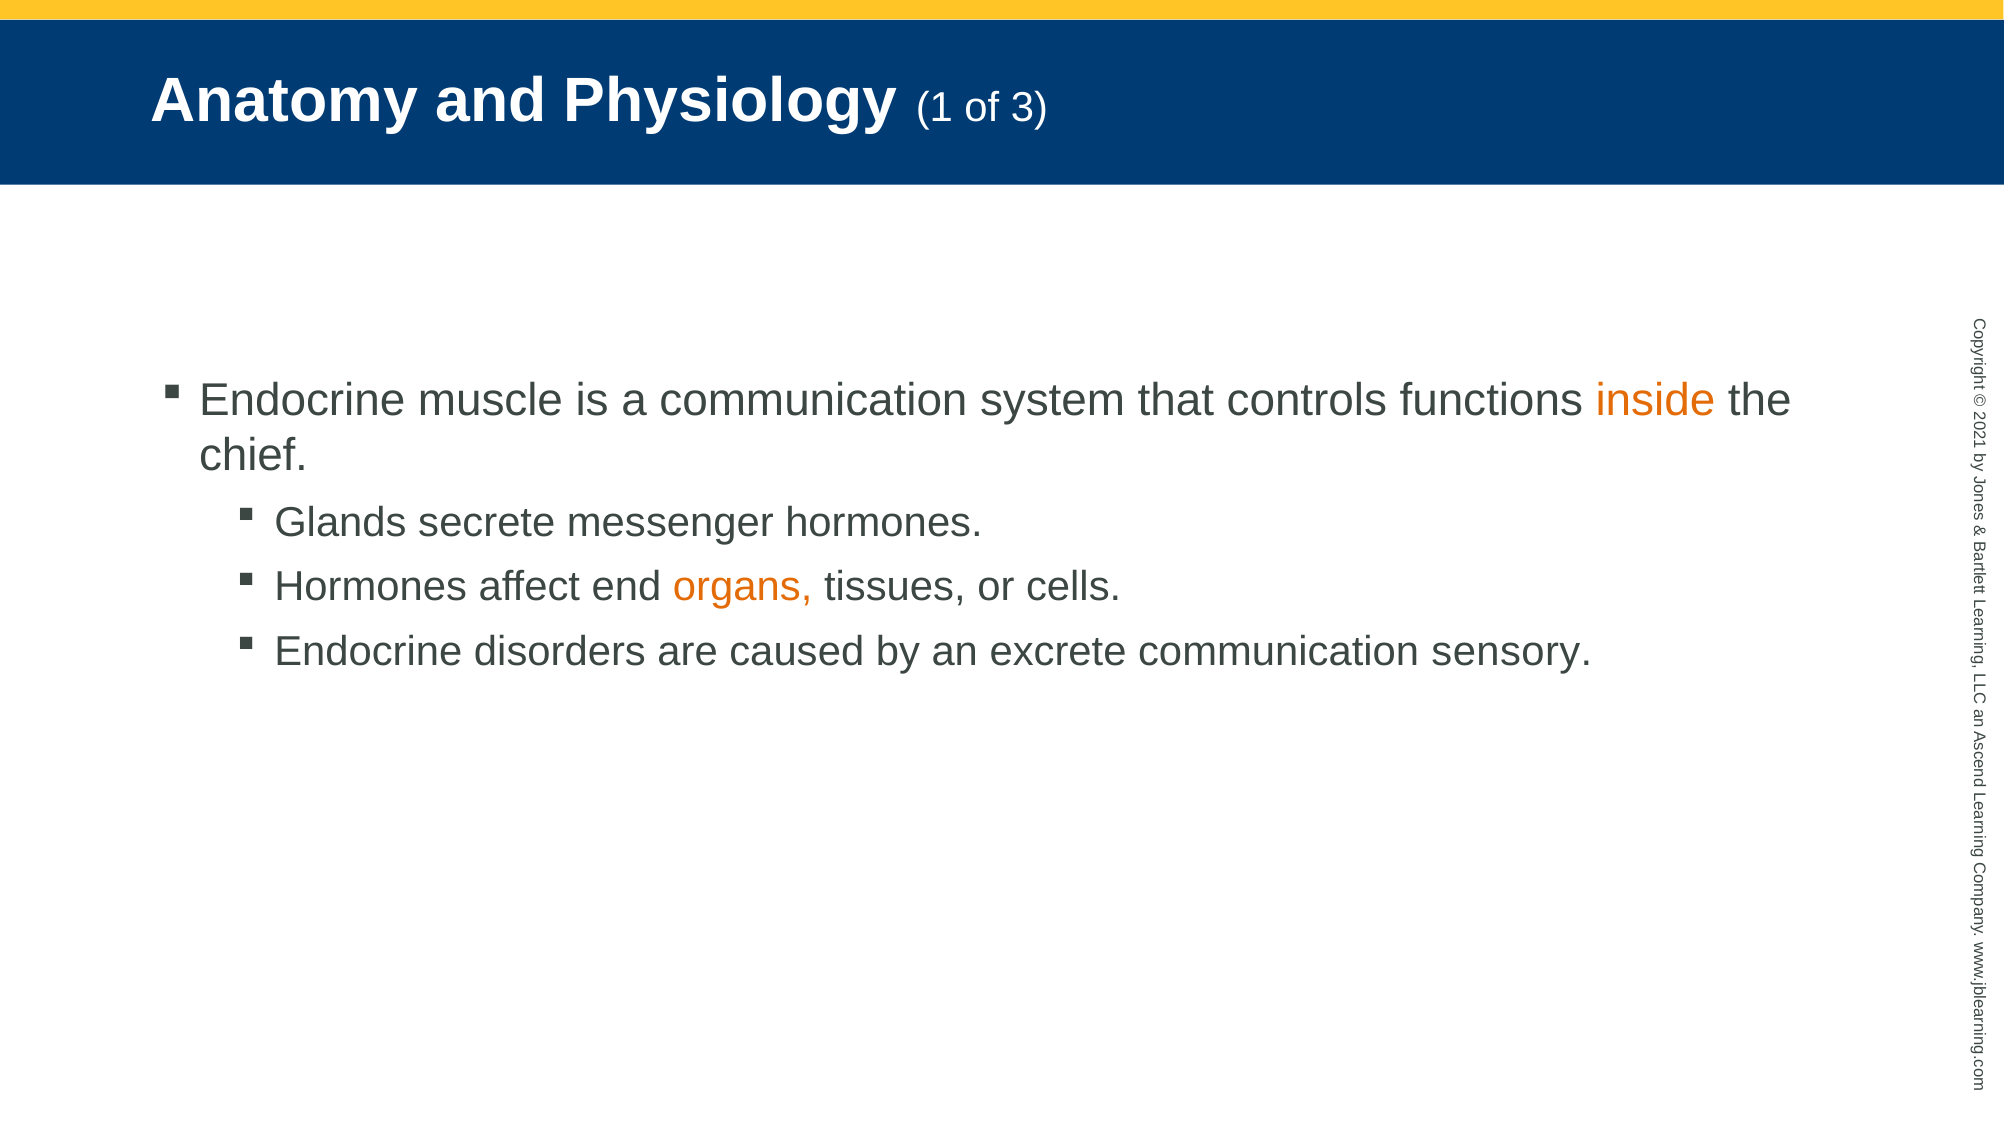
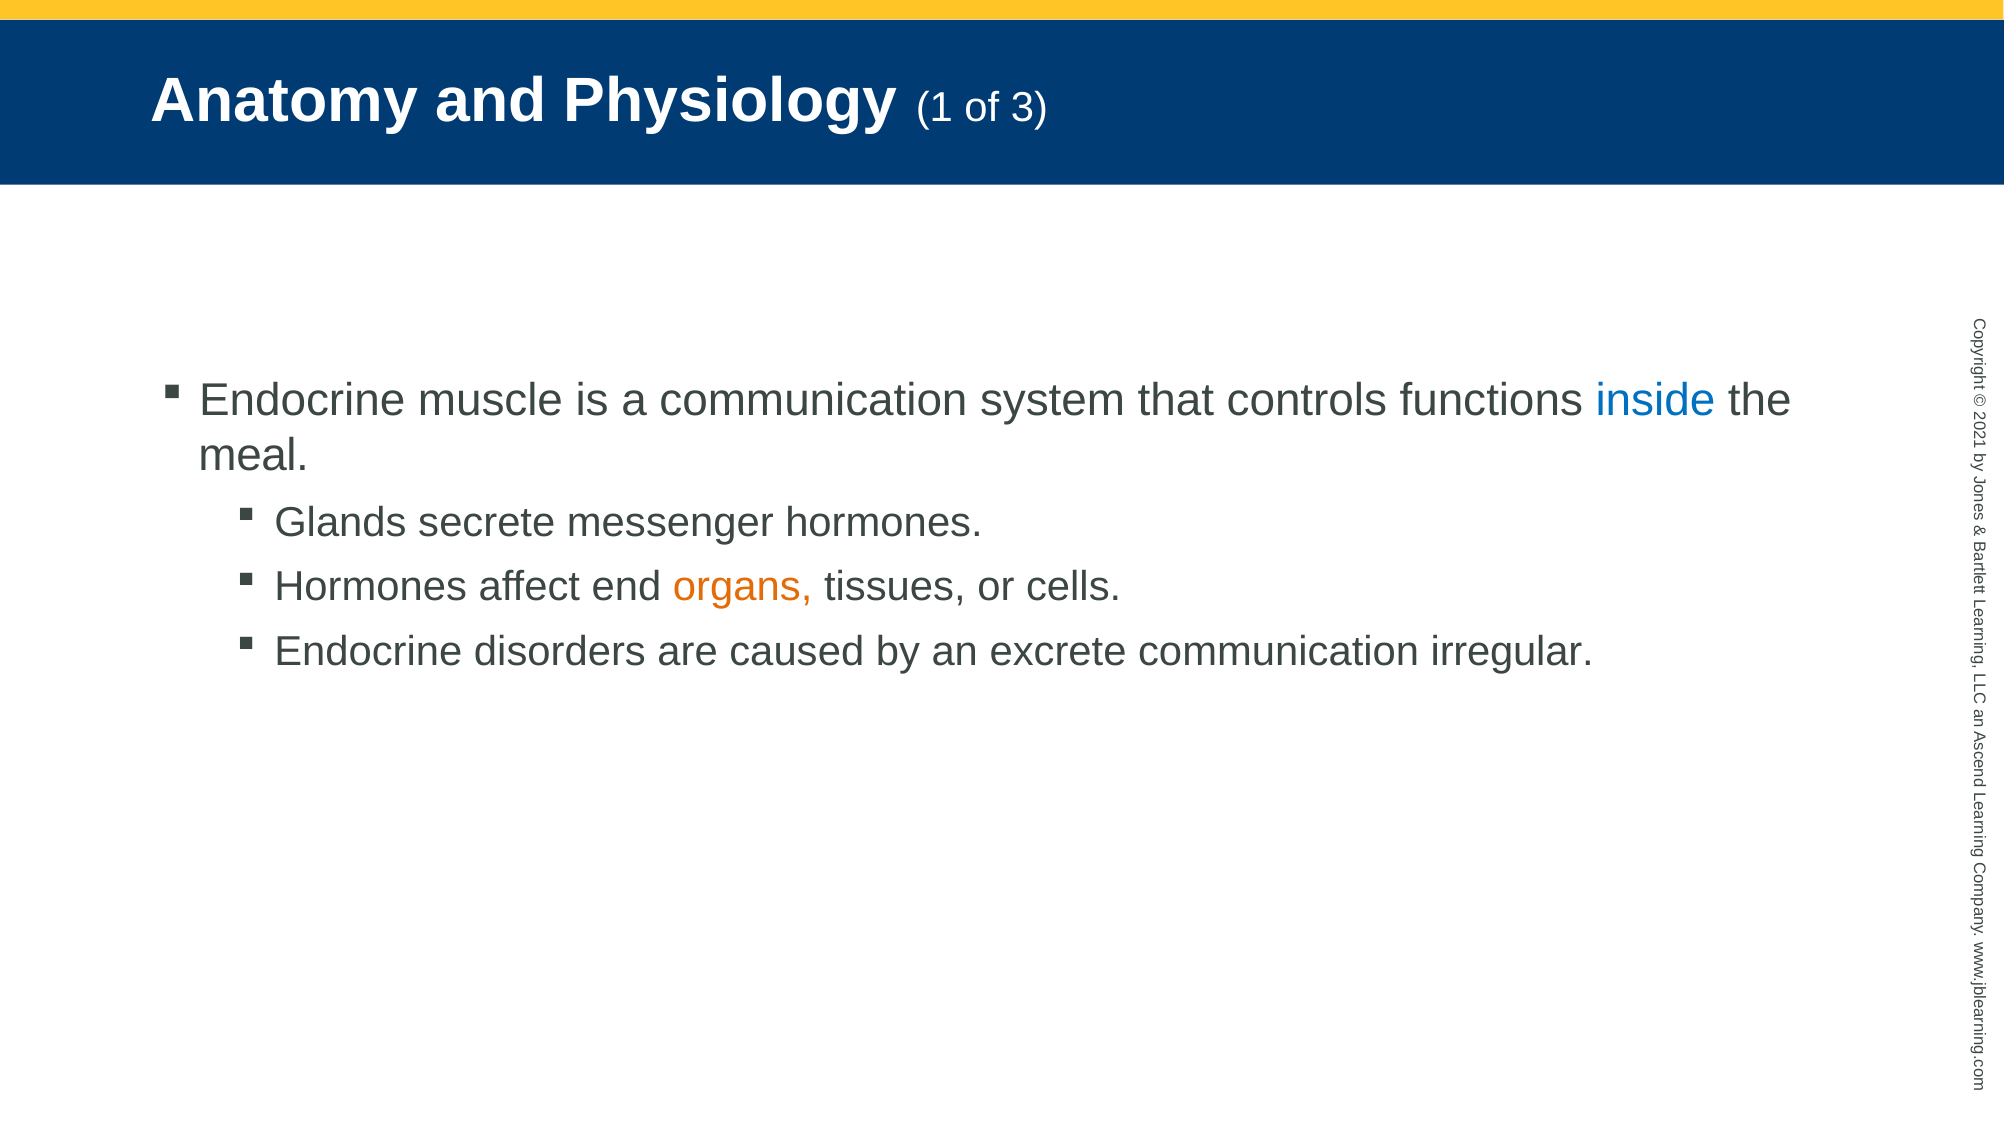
inside colour: orange -> blue
chief: chief -> meal
sensory: sensory -> irregular
